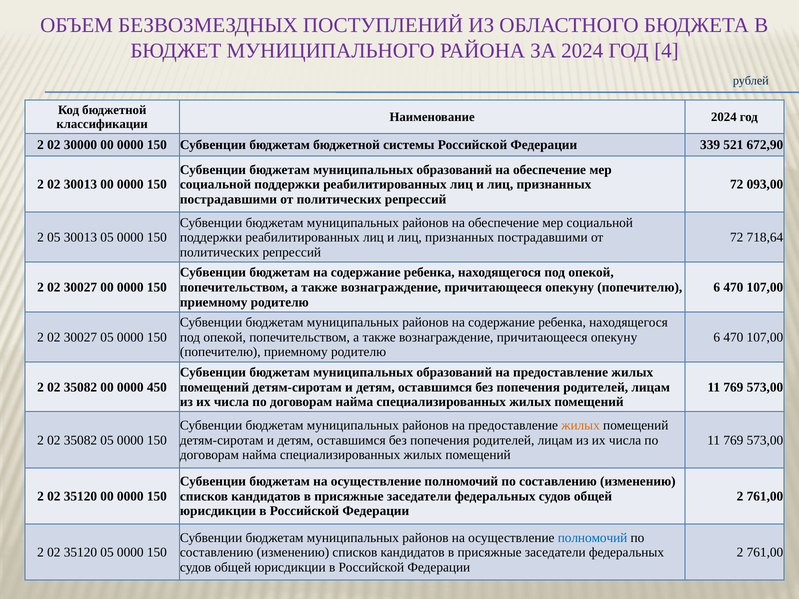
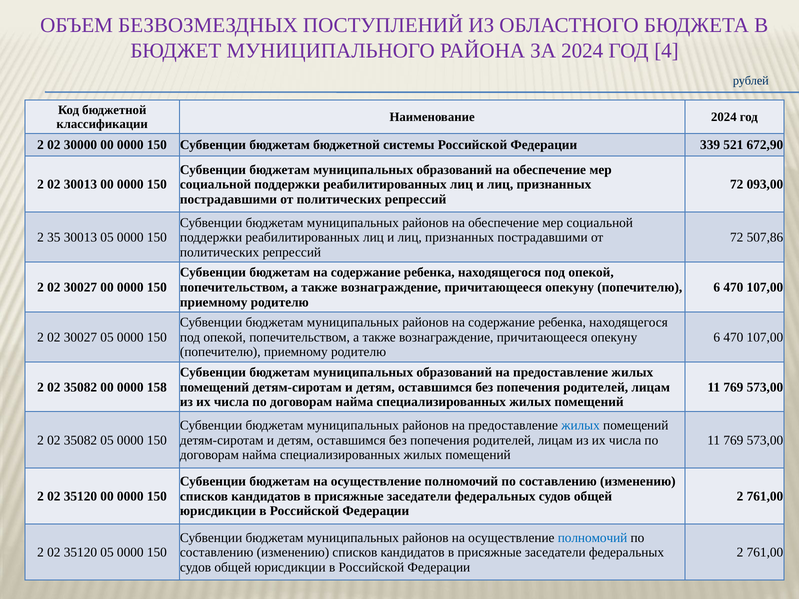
2 05: 05 -> 35
718,64: 718,64 -> 507,86
450: 450 -> 158
жилых at (581, 426) colour: orange -> blue
